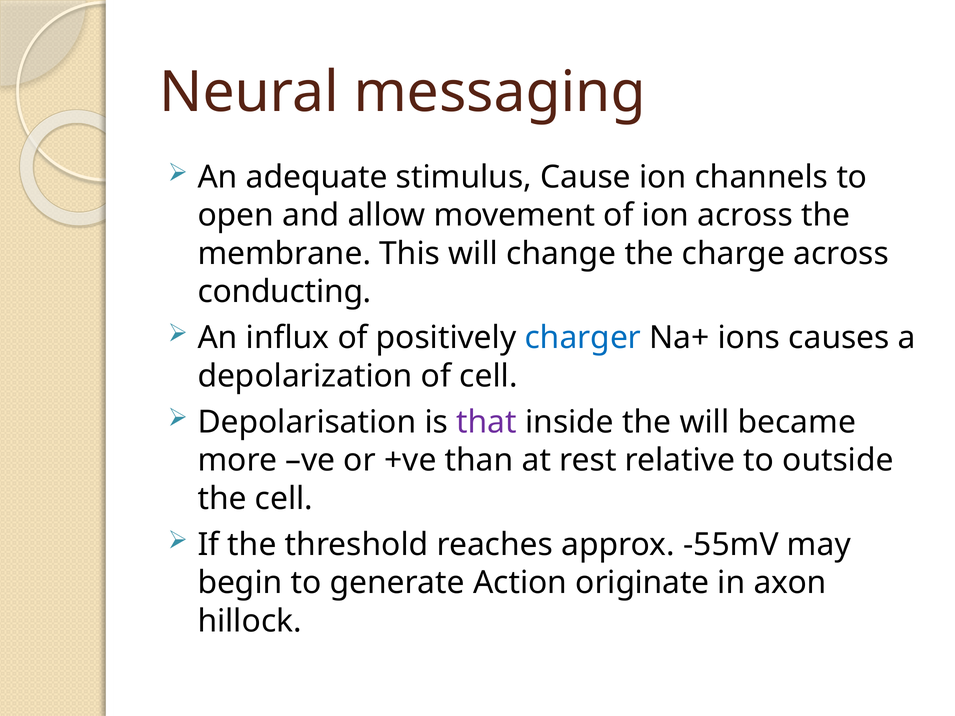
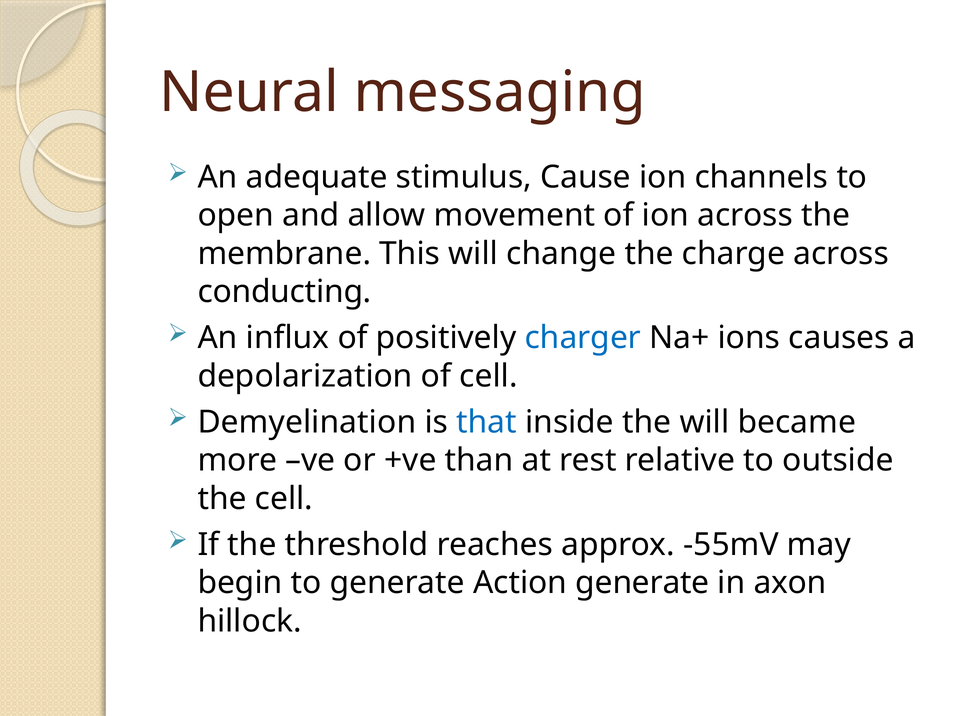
Depolarisation: Depolarisation -> Demyelination
that colour: purple -> blue
Action originate: originate -> generate
